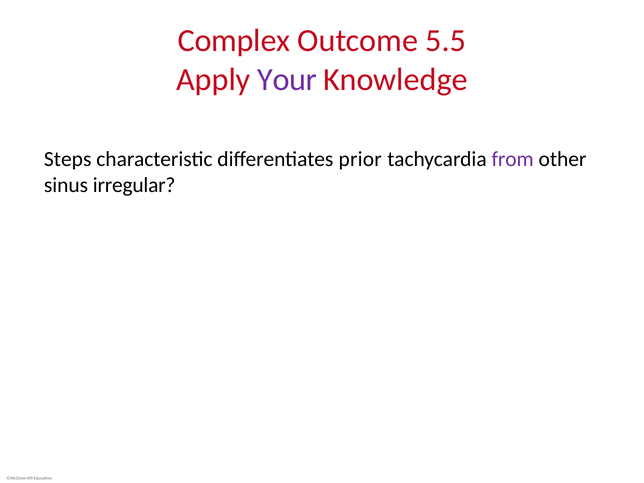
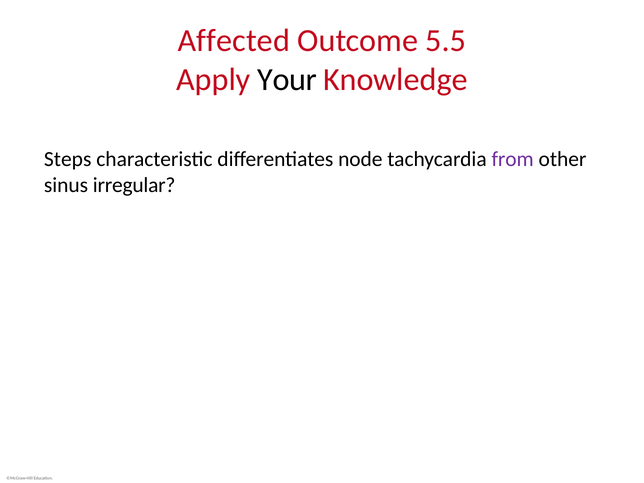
Complex: Complex -> Affected
Your colour: purple -> black
prior: prior -> node
